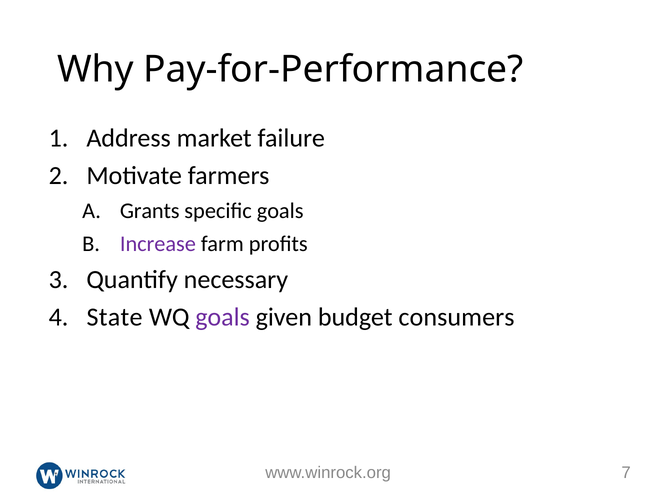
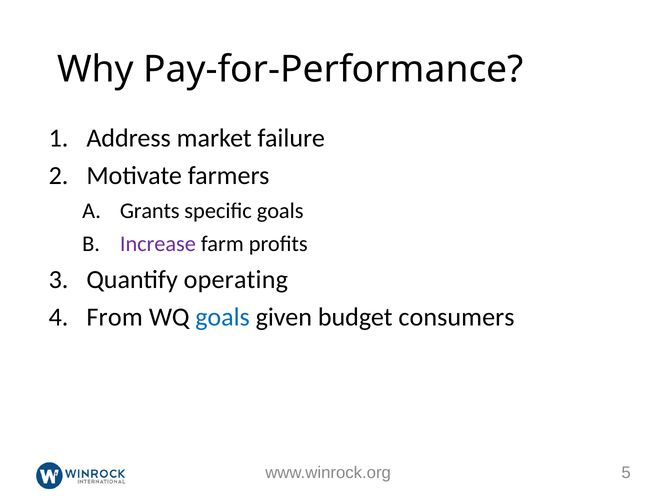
necessary: necessary -> operating
State: State -> From
goals at (223, 317) colour: purple -> blue
7: 7 -> 5
